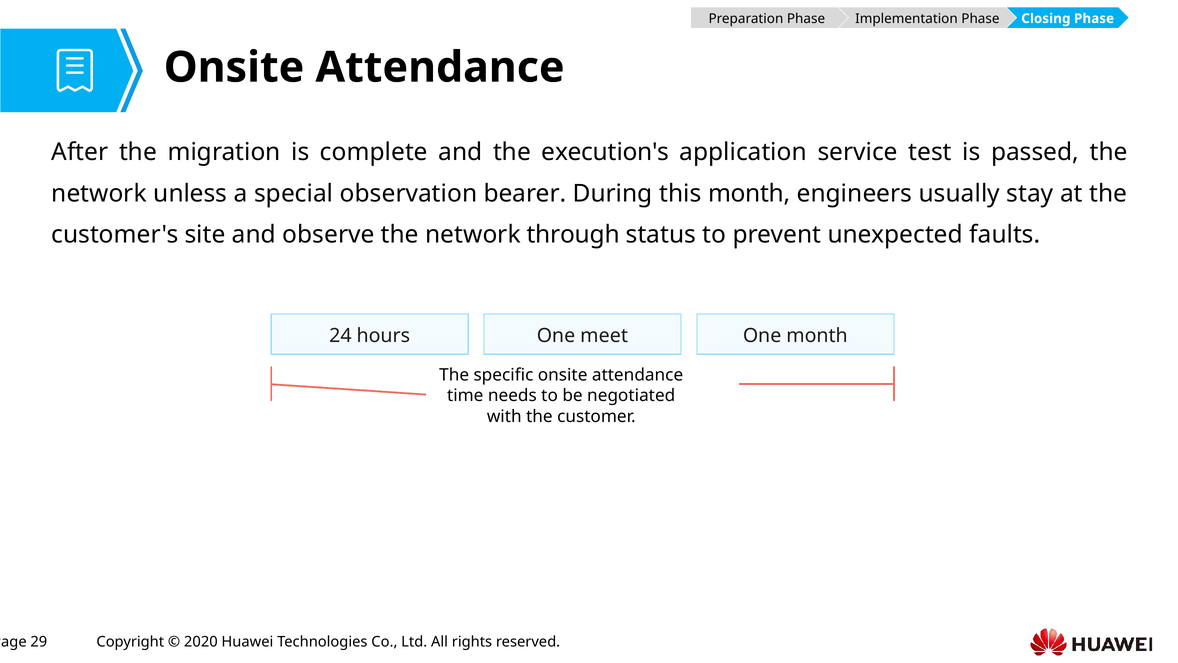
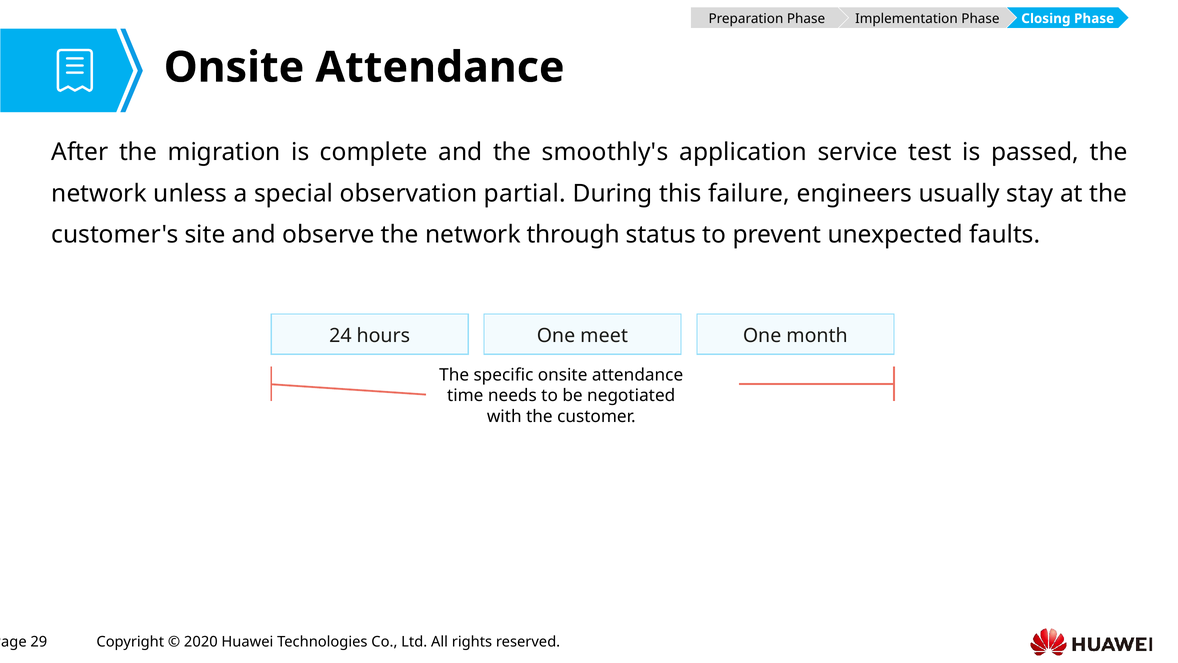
execution's: execution's -> smoothly's
bearer: bearer -> partial
this month: month -> failure
